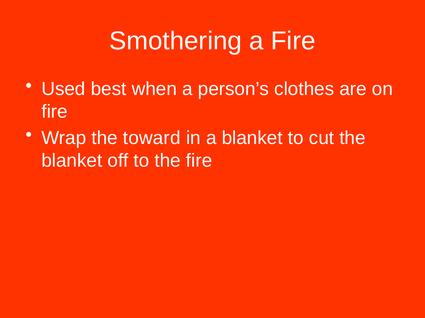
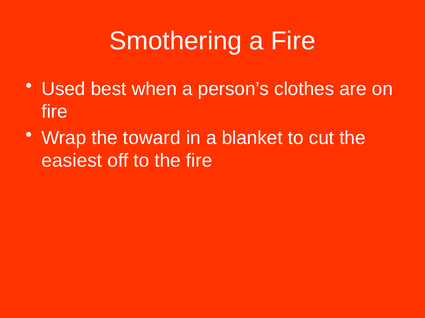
blanket at (72, 161): blanket -> easiest
